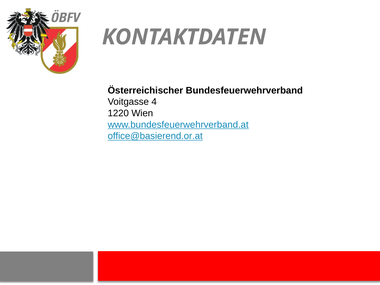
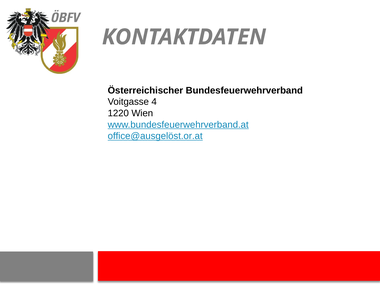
office@basierend.or.at: office@basierend.or.at -> office@ausgelöst.or.at
